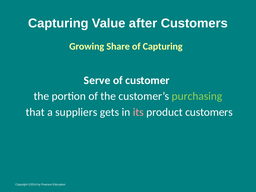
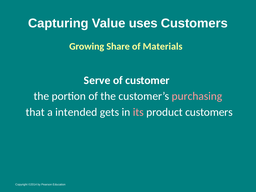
after: after -> uses
of Capturing: Capturing -> Materials
purchasing colour: light green -> pink
suppliers: suppliers -> intended
